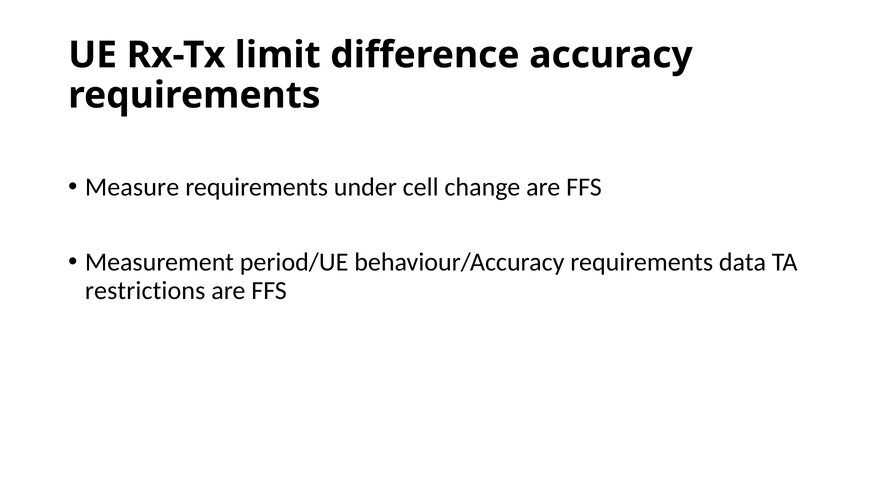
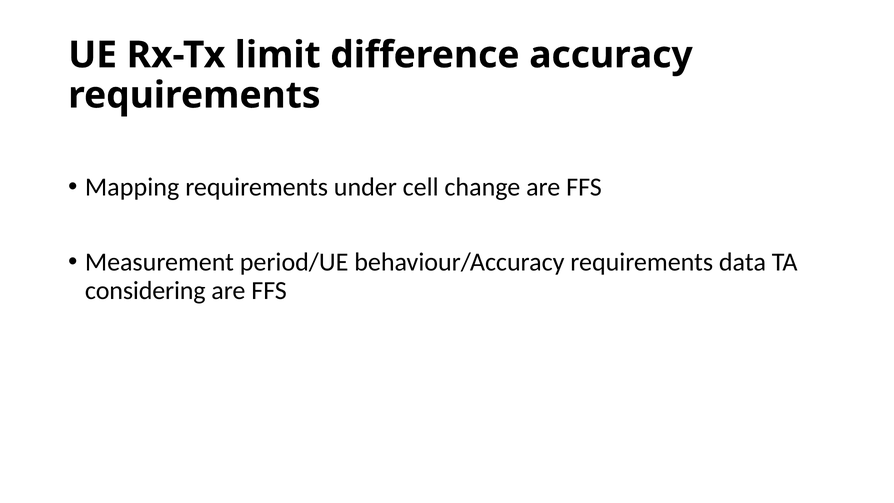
Measure: Measure -> Mapping
restrictions: restrictions -> considering
